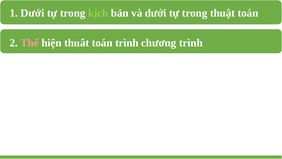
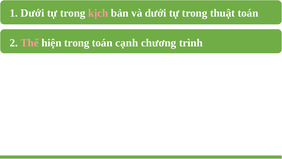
kịch colour: light green -> pink
hiện thuât: thuât -> trong
toán trình: trình -> cạnh
